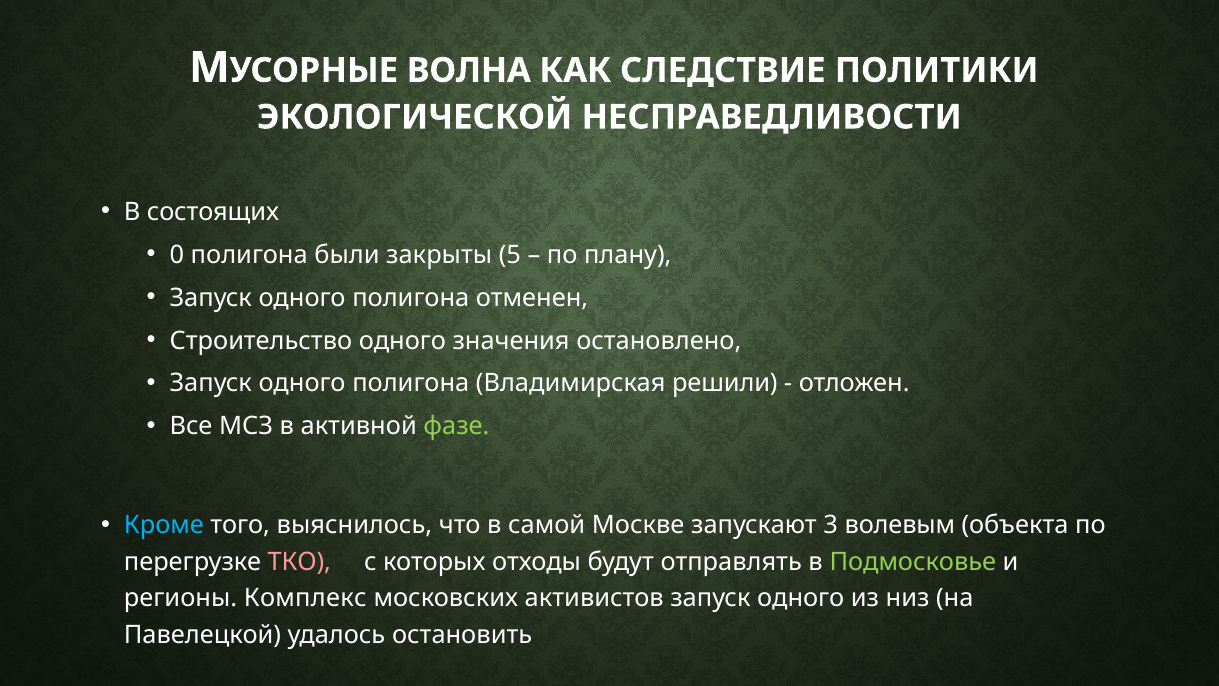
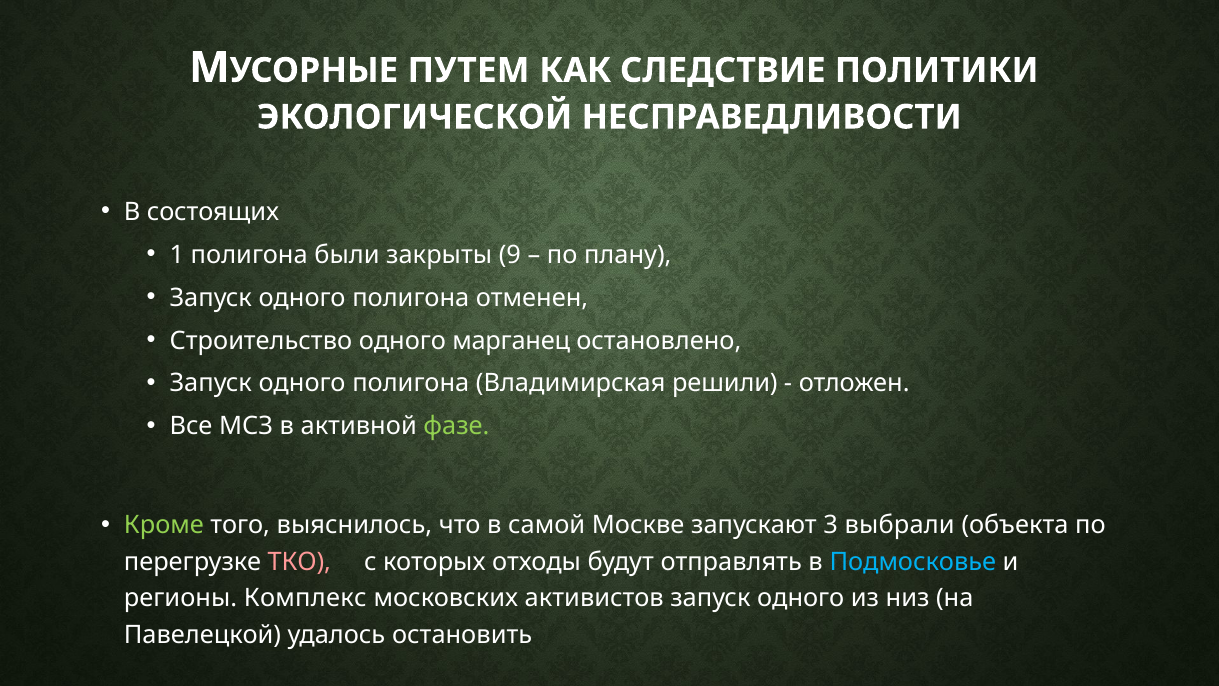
ВОЛНА: ВОЛНА -> ПУТЕМ
0: 0 -> 1
5: 5 -> 9
значения: значения -> марганец
Кроме colour: light blue -> light green
волевым: волевым -> выбрали
Подмосковье colour: light green -> light blue
